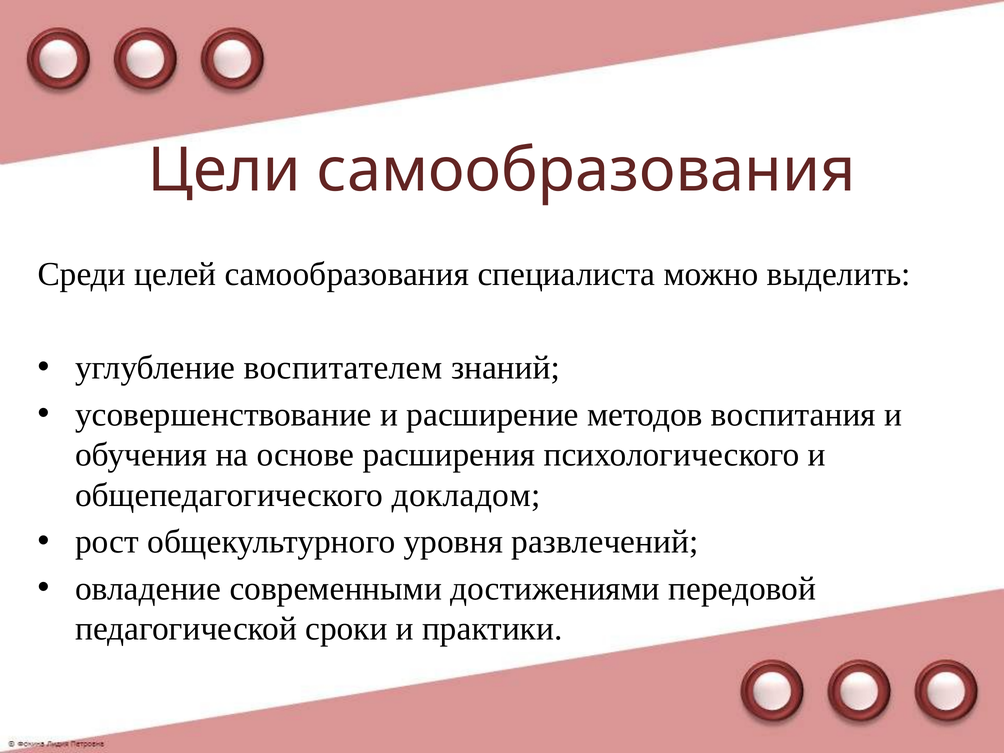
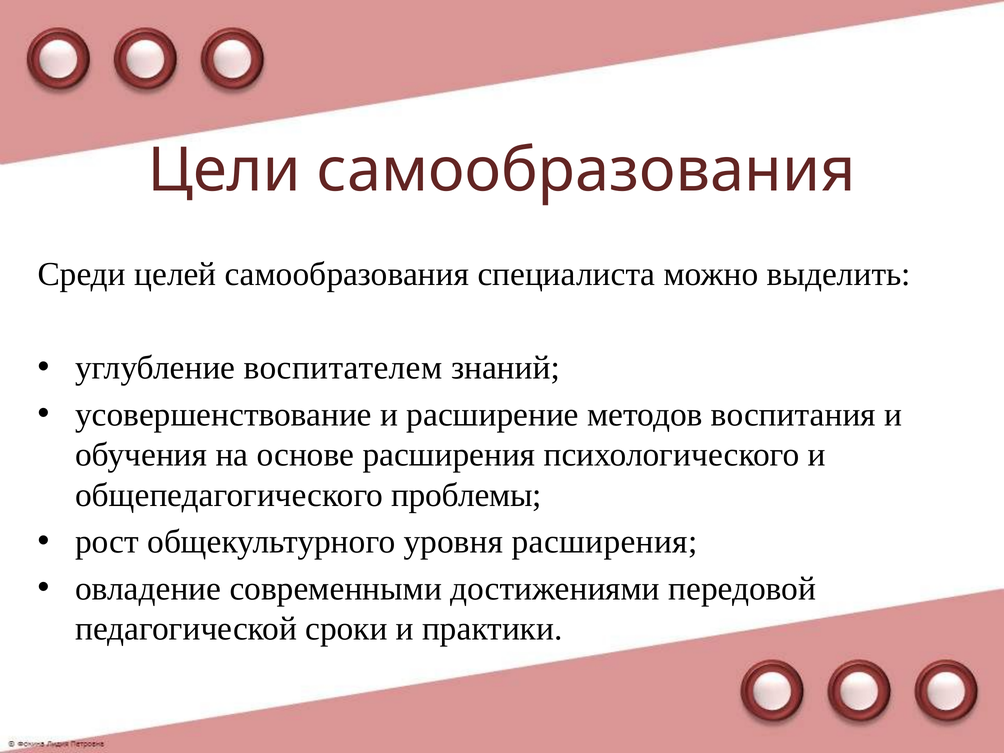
докладом: докладом -> проблемы
уровня развлечений: развлечений -> расширения
